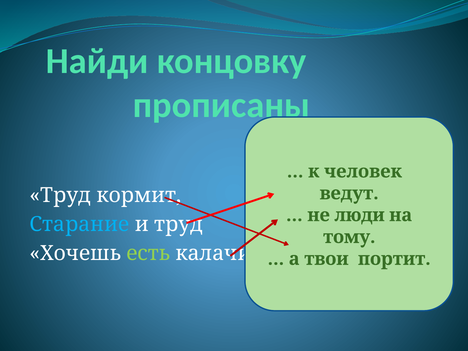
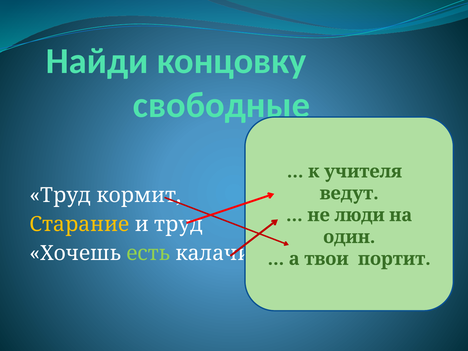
прописаны: прописаны -> свободные
человек: человек -> учителя
Старание colour: light blue -> yellow
тому: тому -> один
